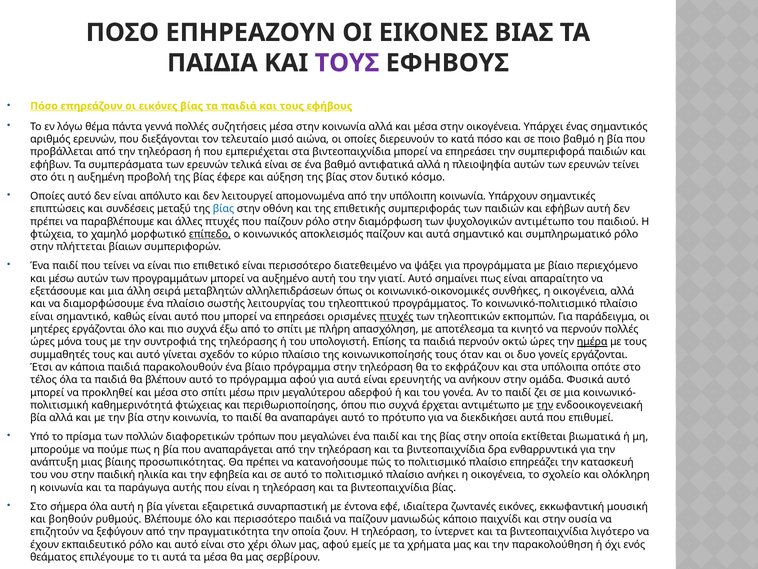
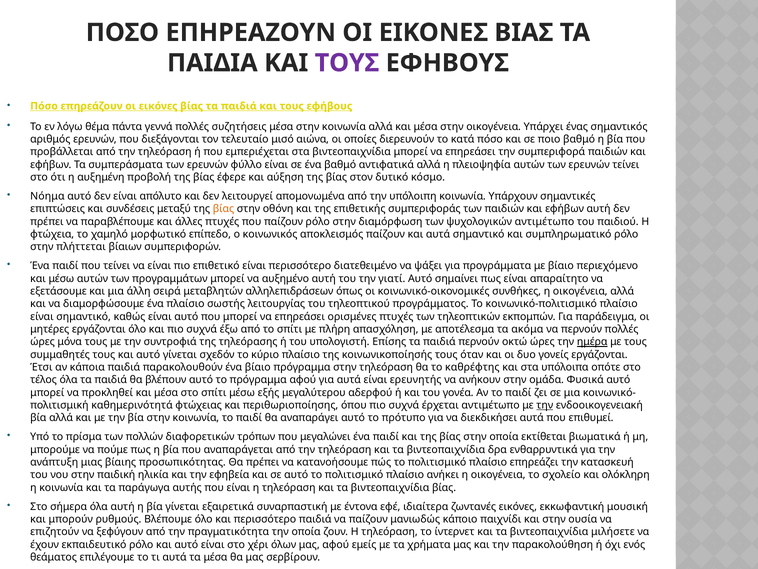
τελικά: τελικά -> φύλλο
Οποίες at (47, 196): Οποίες -> Νόημα
βίας at (223, 209) colour: blue -> orange
επίπεδο underline: present -> none
πτυχές at (396, 316) underline: present -> none
κινητό: κινητό -> ακόμα
εκφράζουν: εκφράζουν -> καθρέφτης
πριν: πριν -> εξής
βοηθούν: βοηθούν -> μπορούν
λιγότερο: λιγότερο -> μιλήσετε
